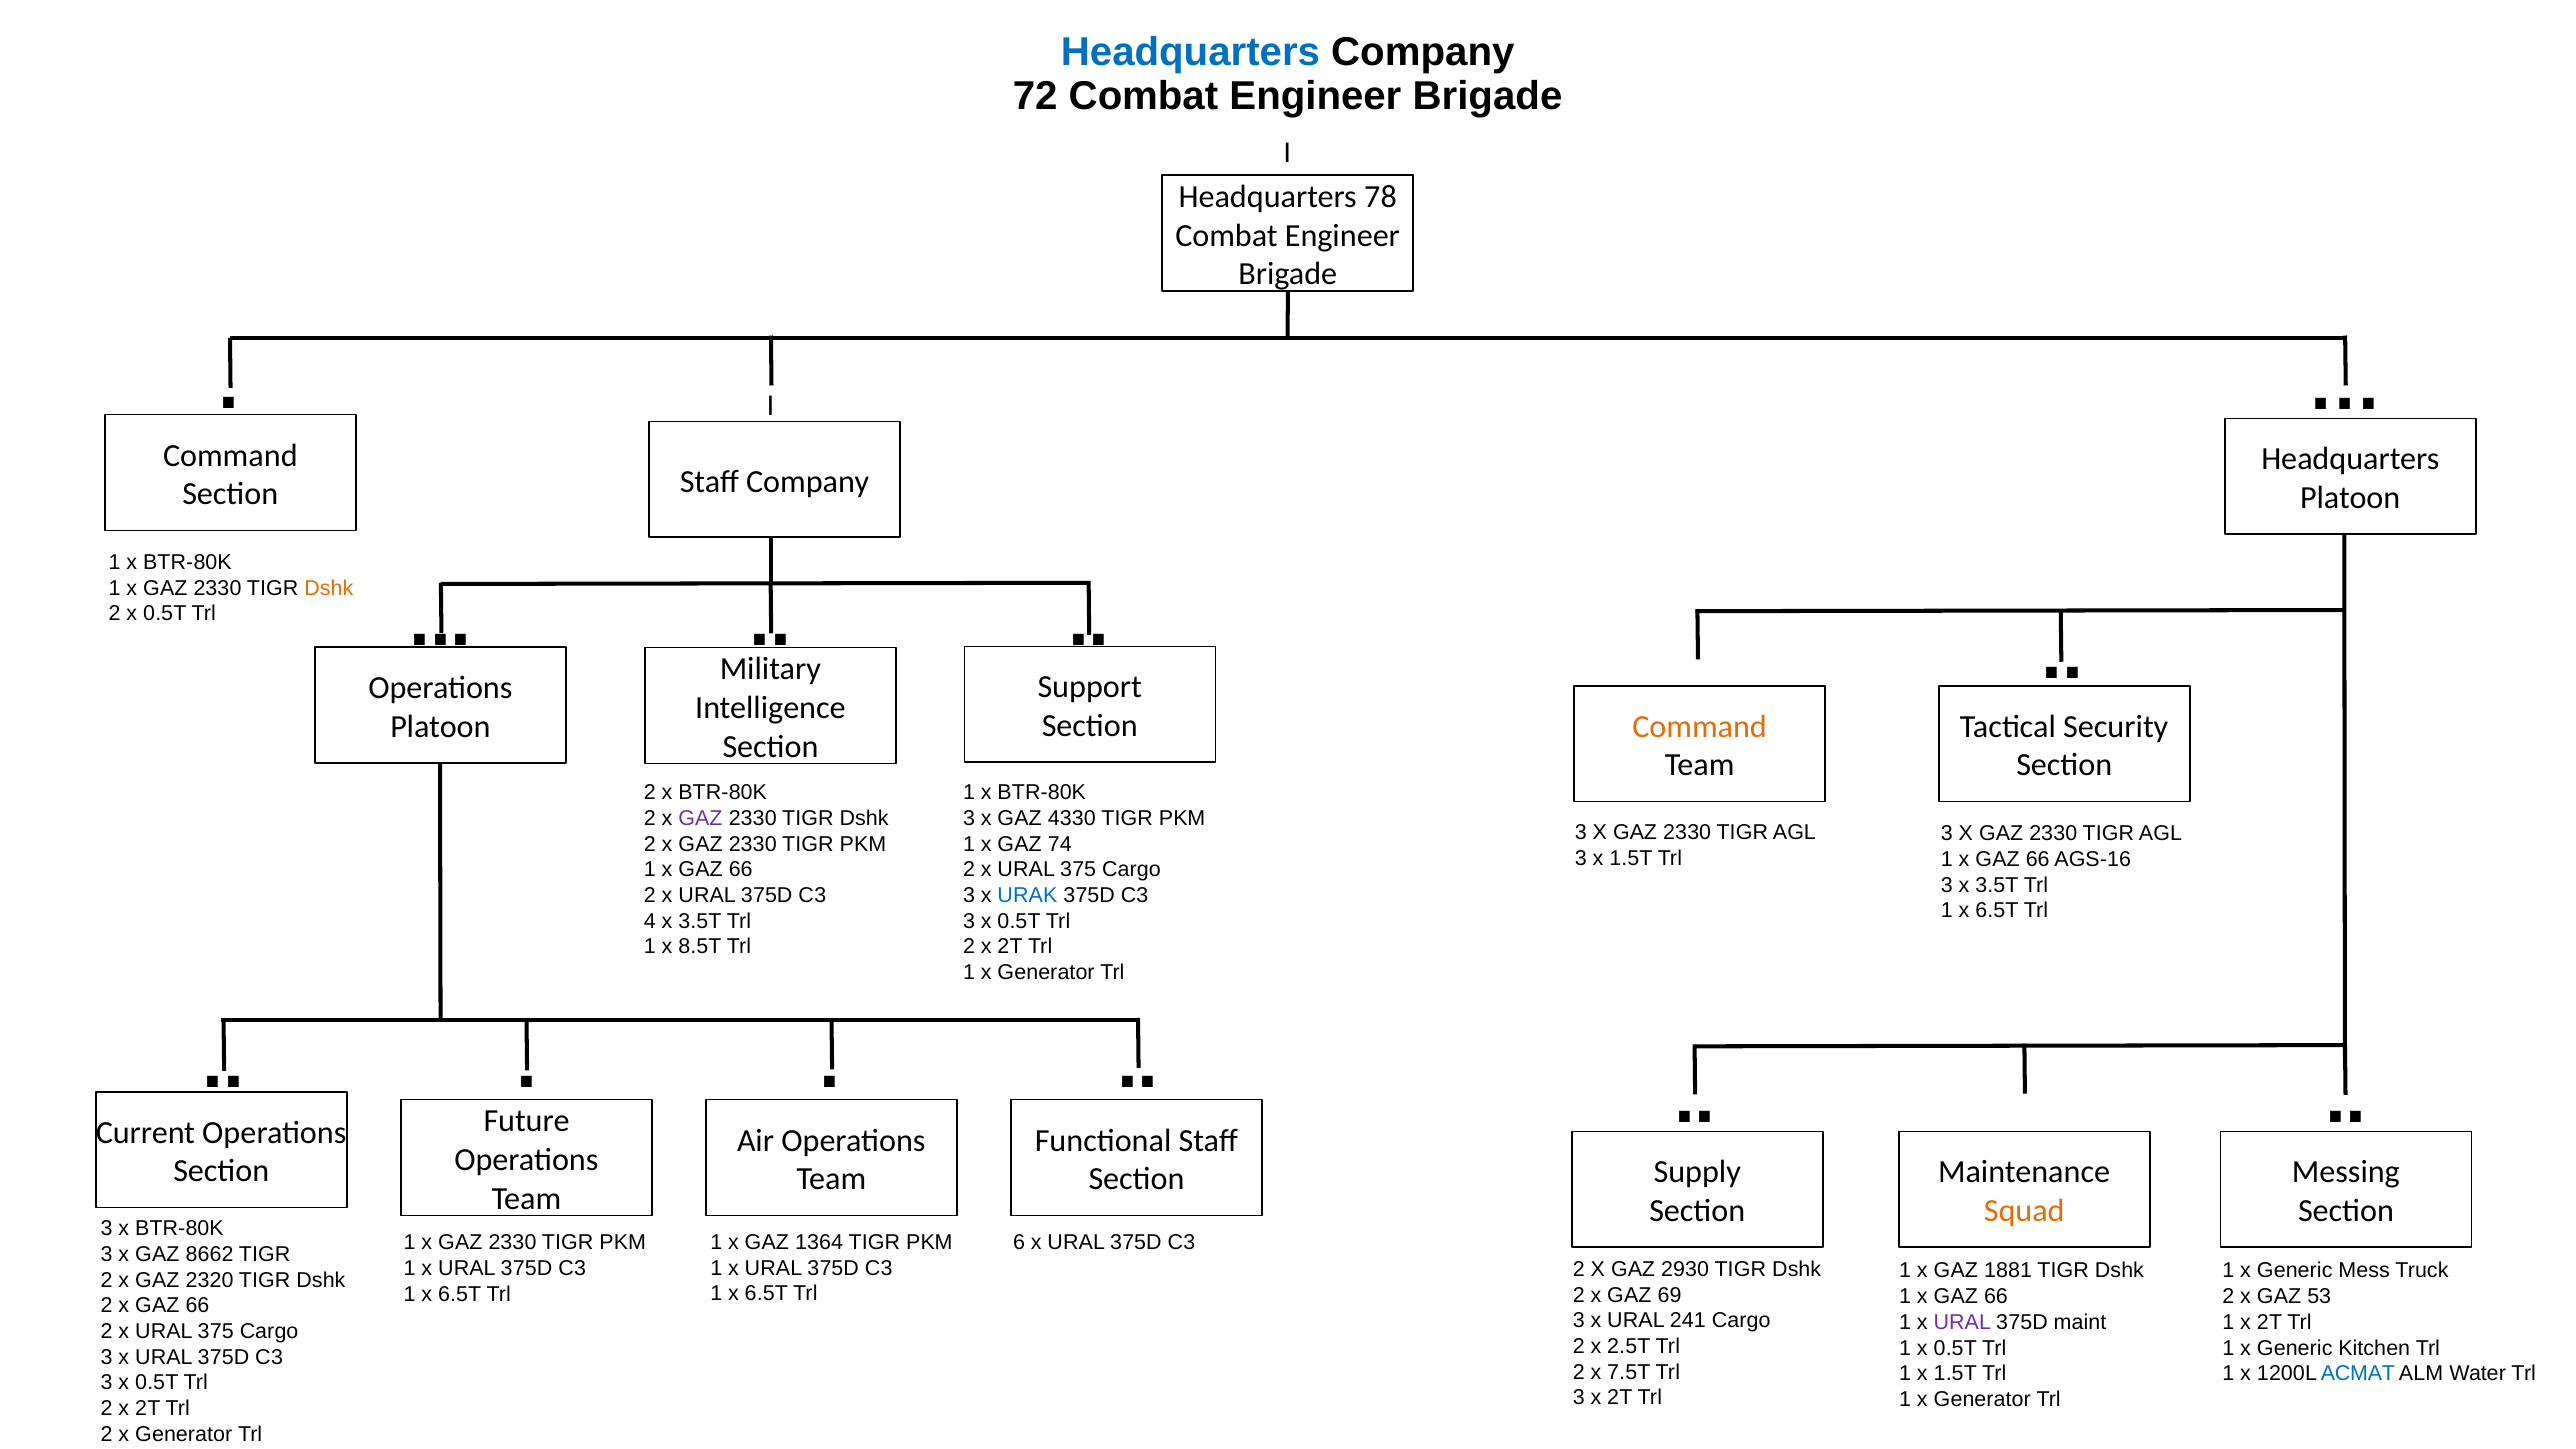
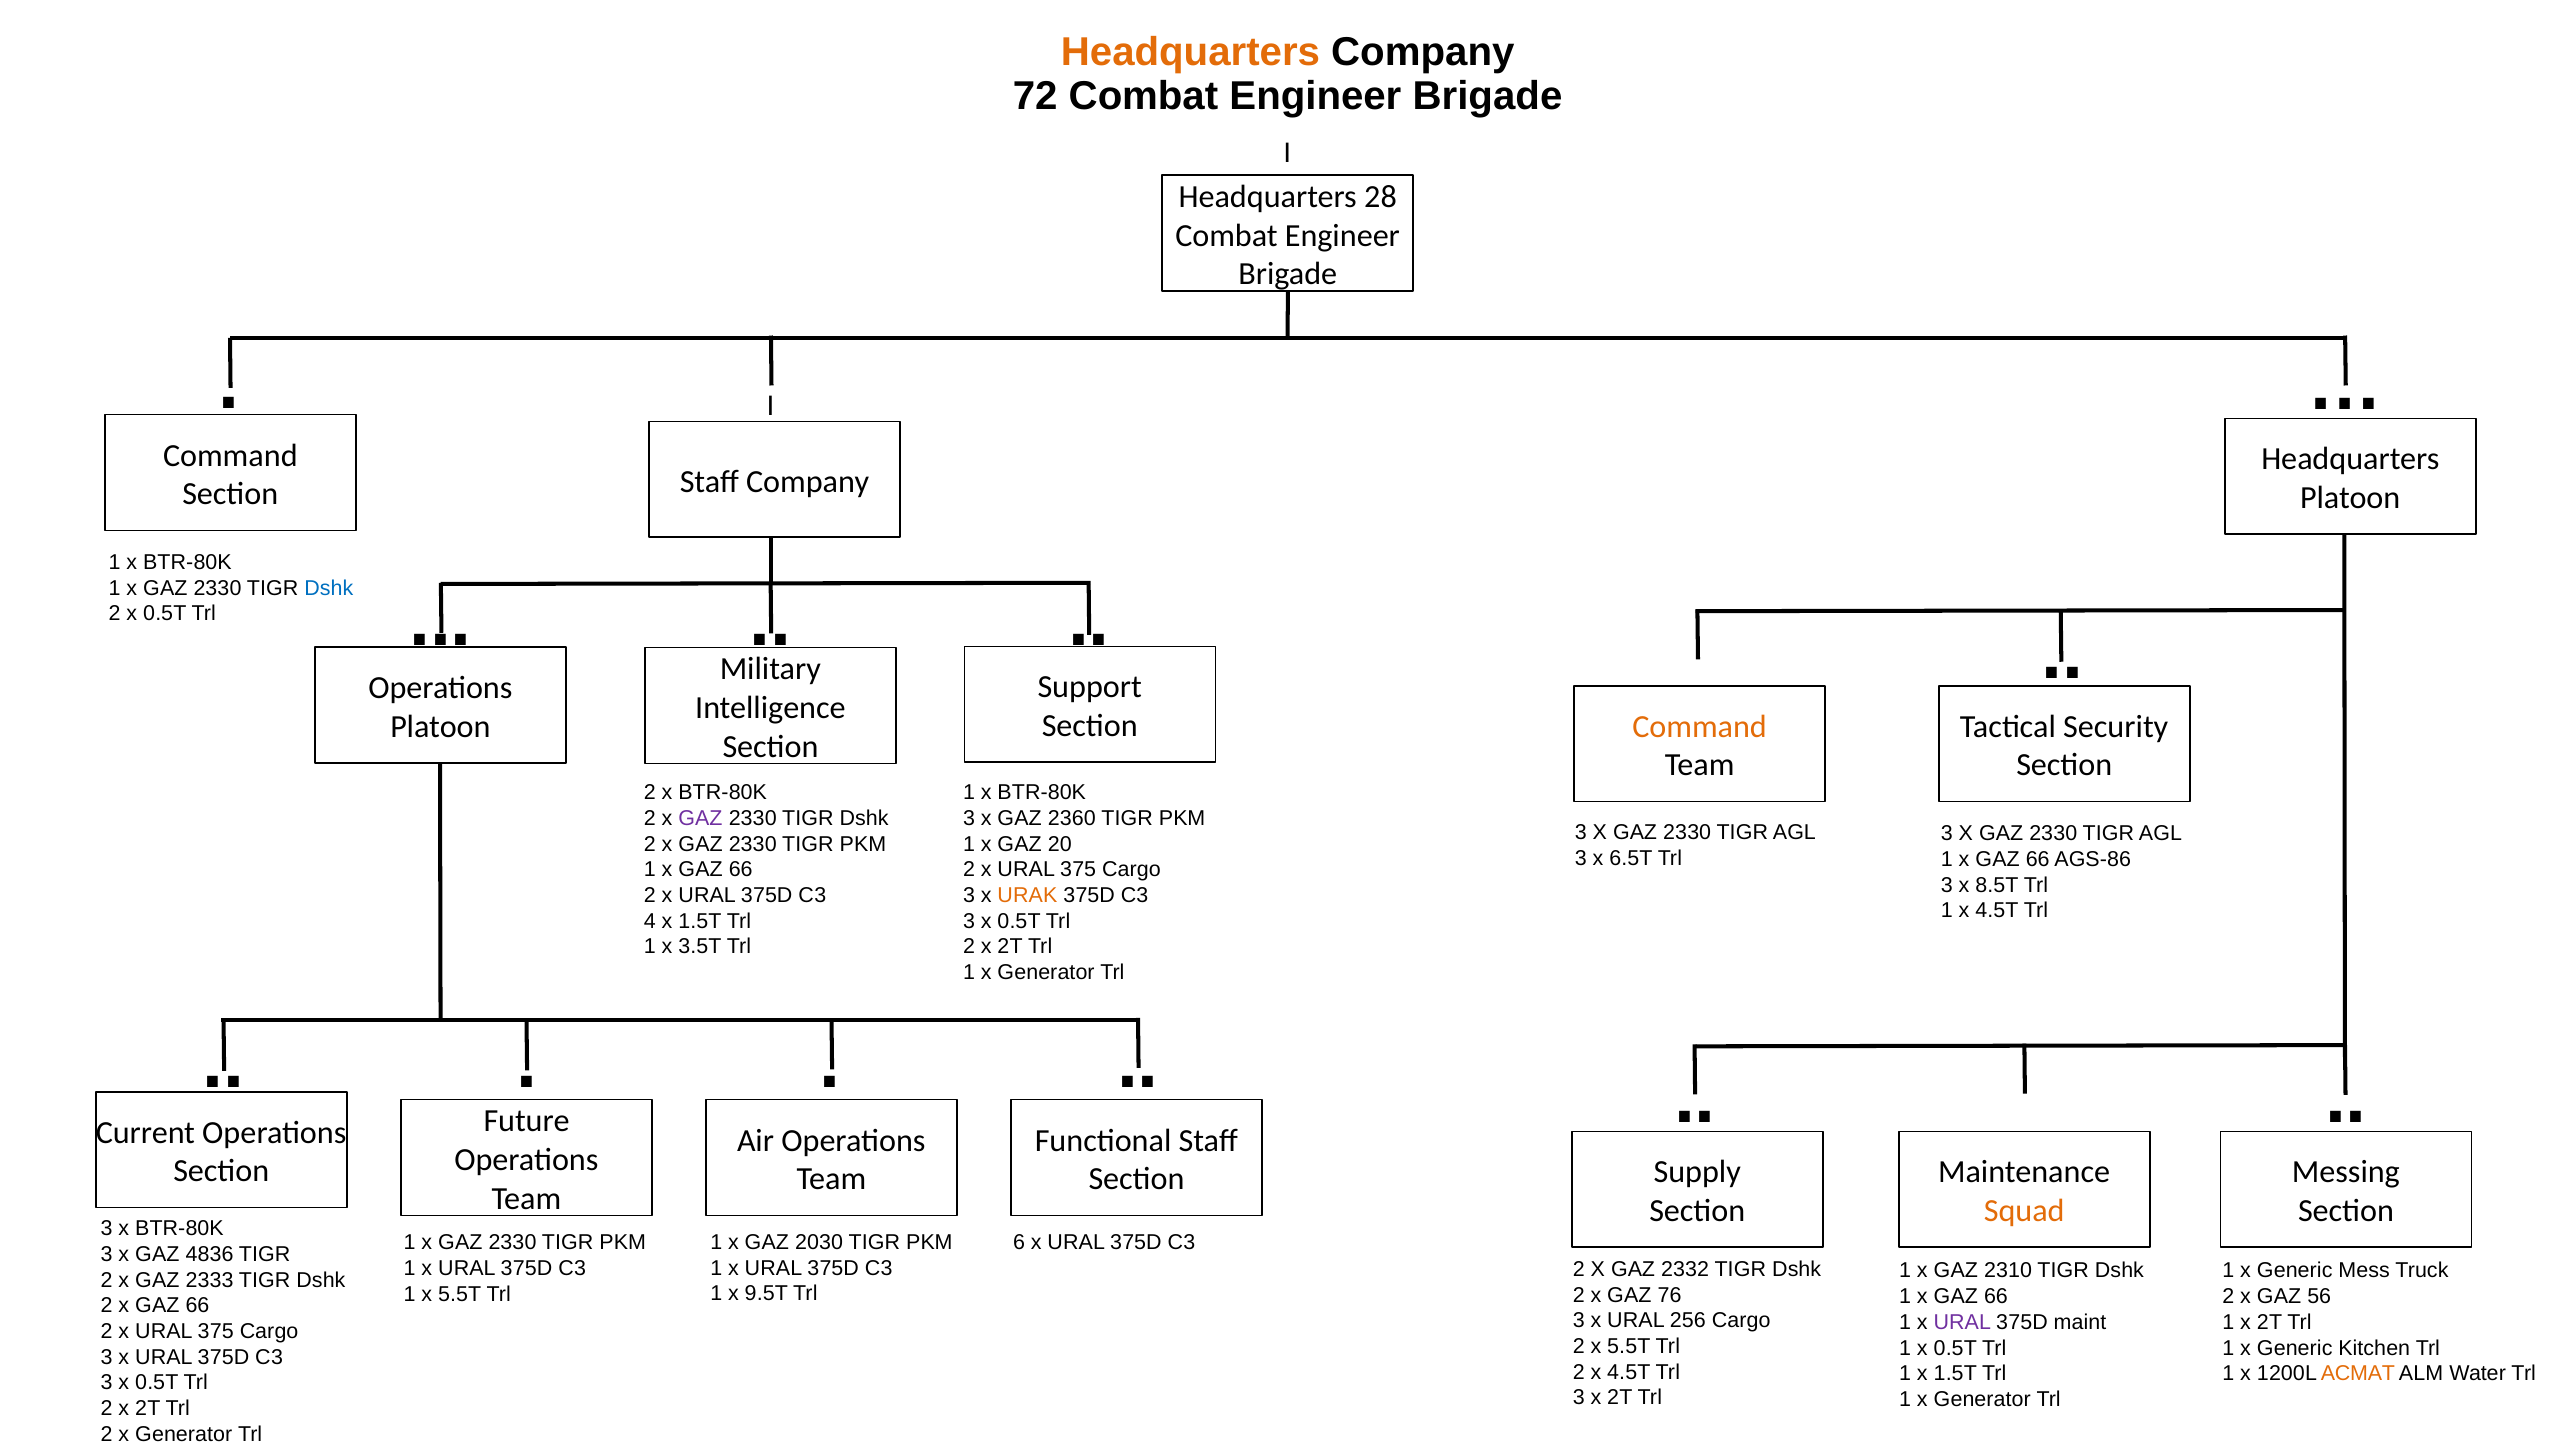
Headquarters at (1190, 52) colour: blue -> orange
78: 78 -> 28
Dshk at (329, 588) colour: orange -> blue
4330: 4330 -> 2360
74: 74 -> 20
3 x 1.5T: 1.5T -> 6.5T
AGS-16: AGS-16 -> AGS-86
3 x 3.5T: 3.5T -> 8.5T
URAK colour: blue -> orange
6.5T at (1997, 911): 6.5T -> 4.5T
4 x 3.5T: 3.5T -> 1.5T
8.5T: 8.5T -> 3.5T
1364: 1364 -> 2030
8662: 8662 -> 4836
2930: 2930 -> 2332
1881: 1881 -> 2310
2320: 2320 -> 2333
6.5T at (766, 1294): 6.5T -> 9.5T
6.5T at (460, 1294): 6.5T -> 5.5T
69: 69 -> 76
53: 53 -> 56
241: 241 -> 256
2 x 2.5T: 2.5T -> 5.5T
2 x 7.5T: 7.5T -> 4.5T
ACMAT colour: blue -> orange
